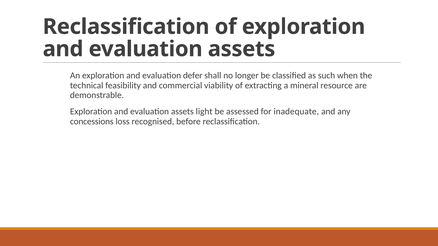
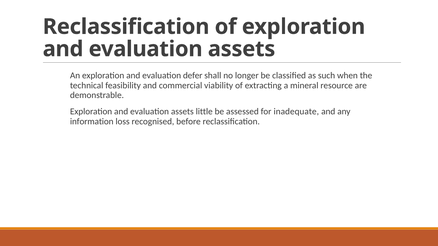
light: light -> little
concessions: concessions -> information
